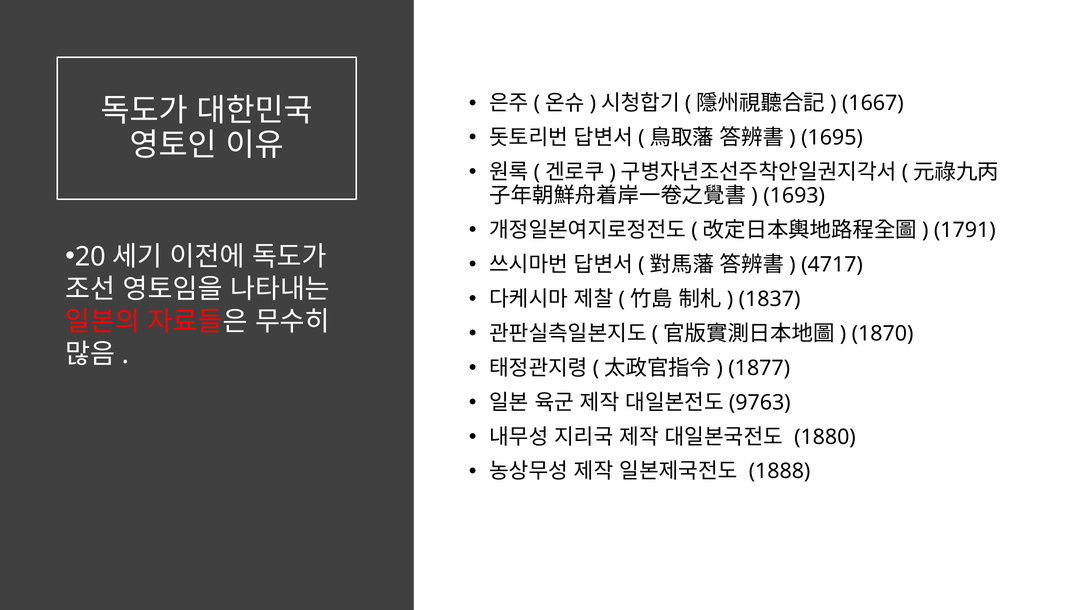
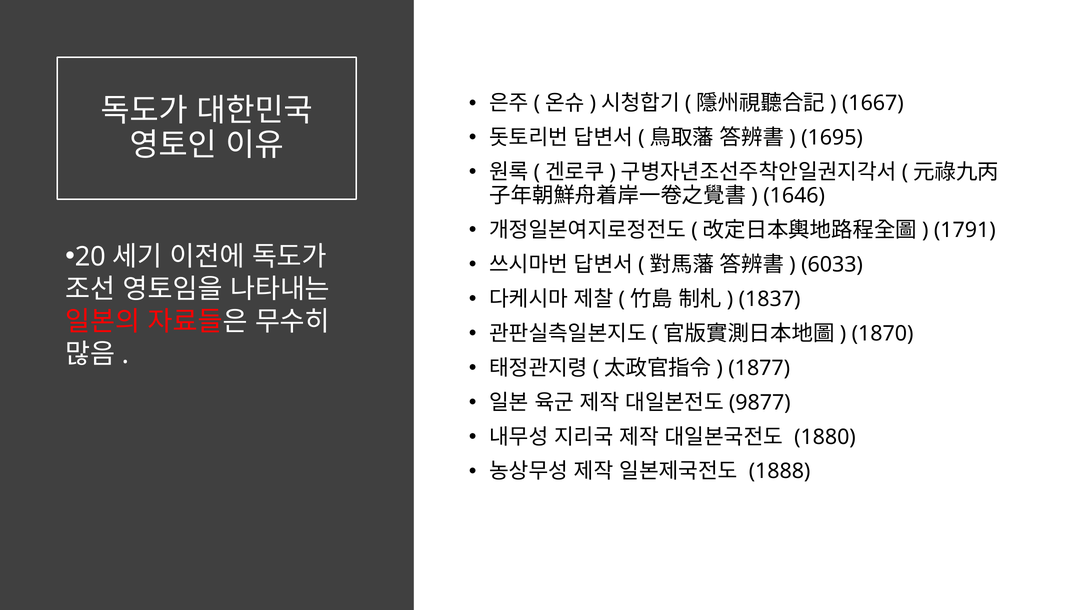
1693: 1693 -> 1646
4717: 4717 -> 6033
9763: 9763 -> 9877
